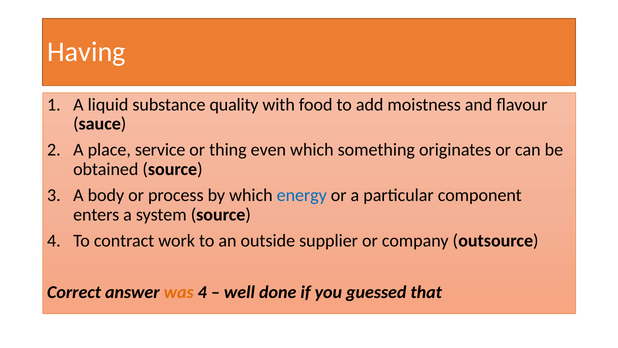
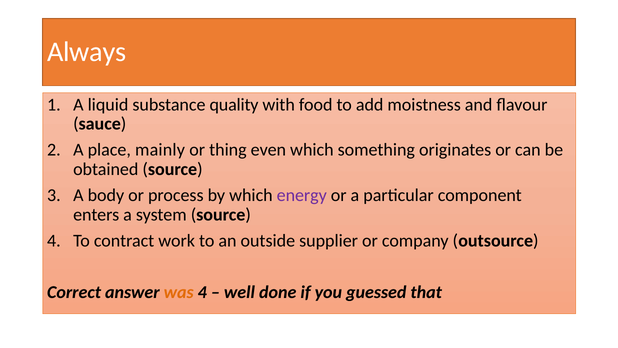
Having: Having -> Always
service: service -> mainly
energy colour: blue -> purple
